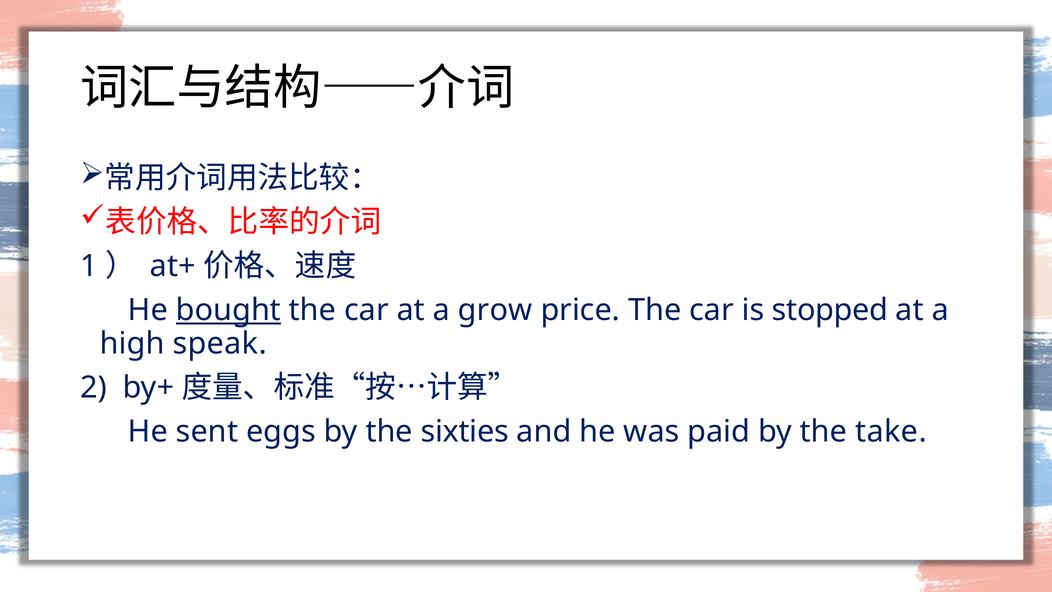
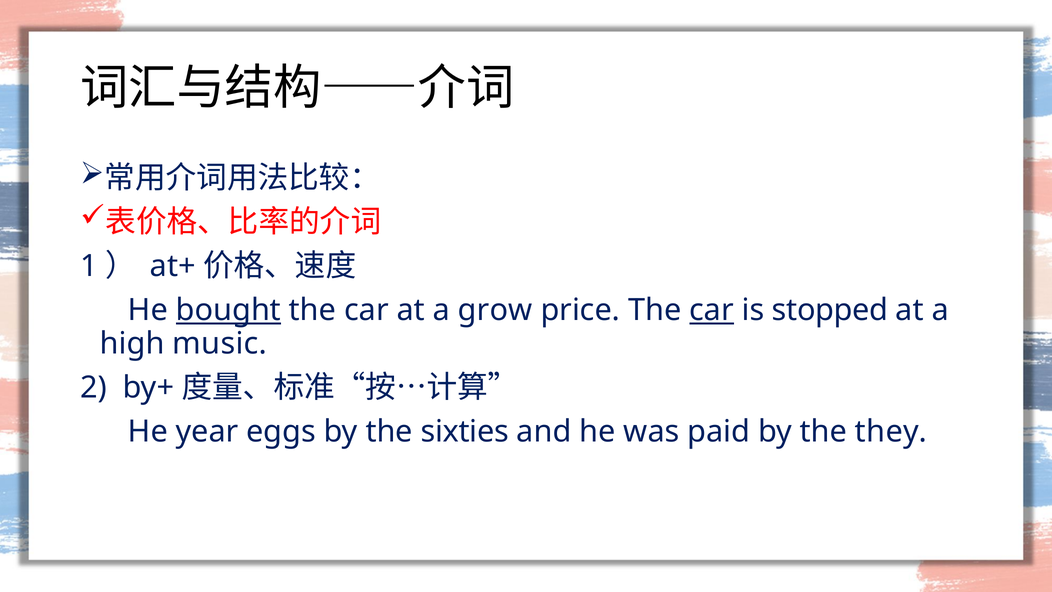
car at (712, 310) underline: none -> present
speak: speak -> music
sent: sent -> year
take: take -> they
